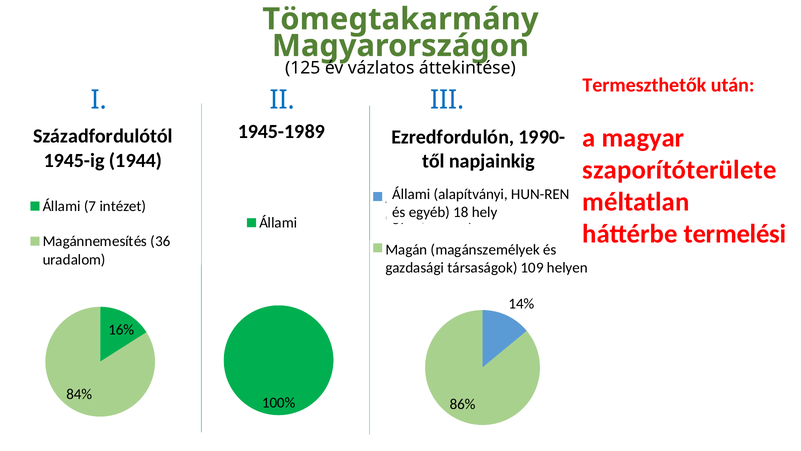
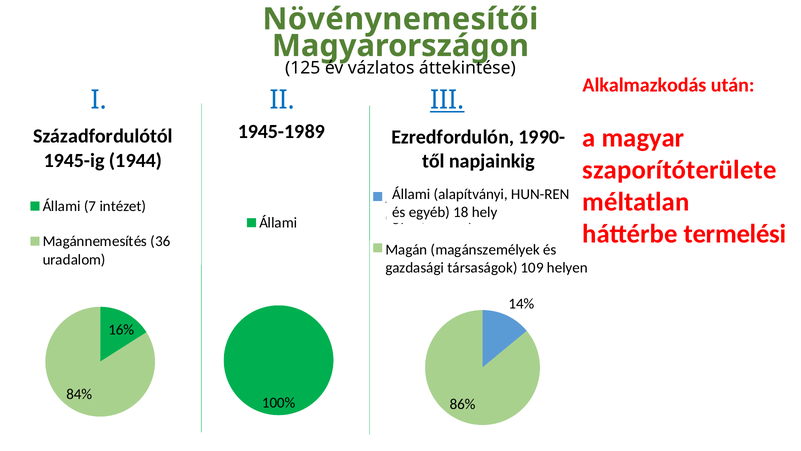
Tömegtakarmány: Tömegtakarmány -> Növénynemesítői
Termeszthetők: Termeszthetők -> Alkalmazkodás
III underline: none -> present
